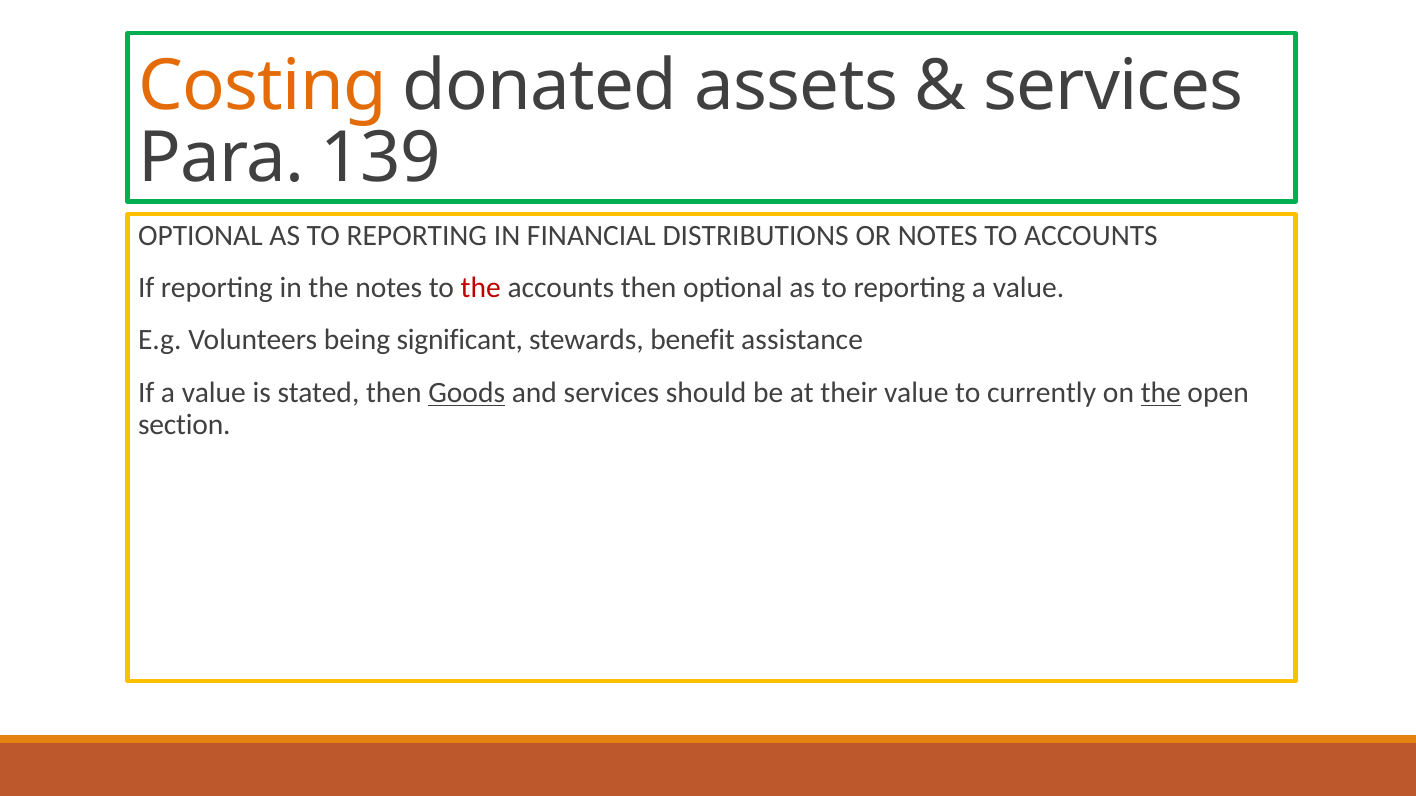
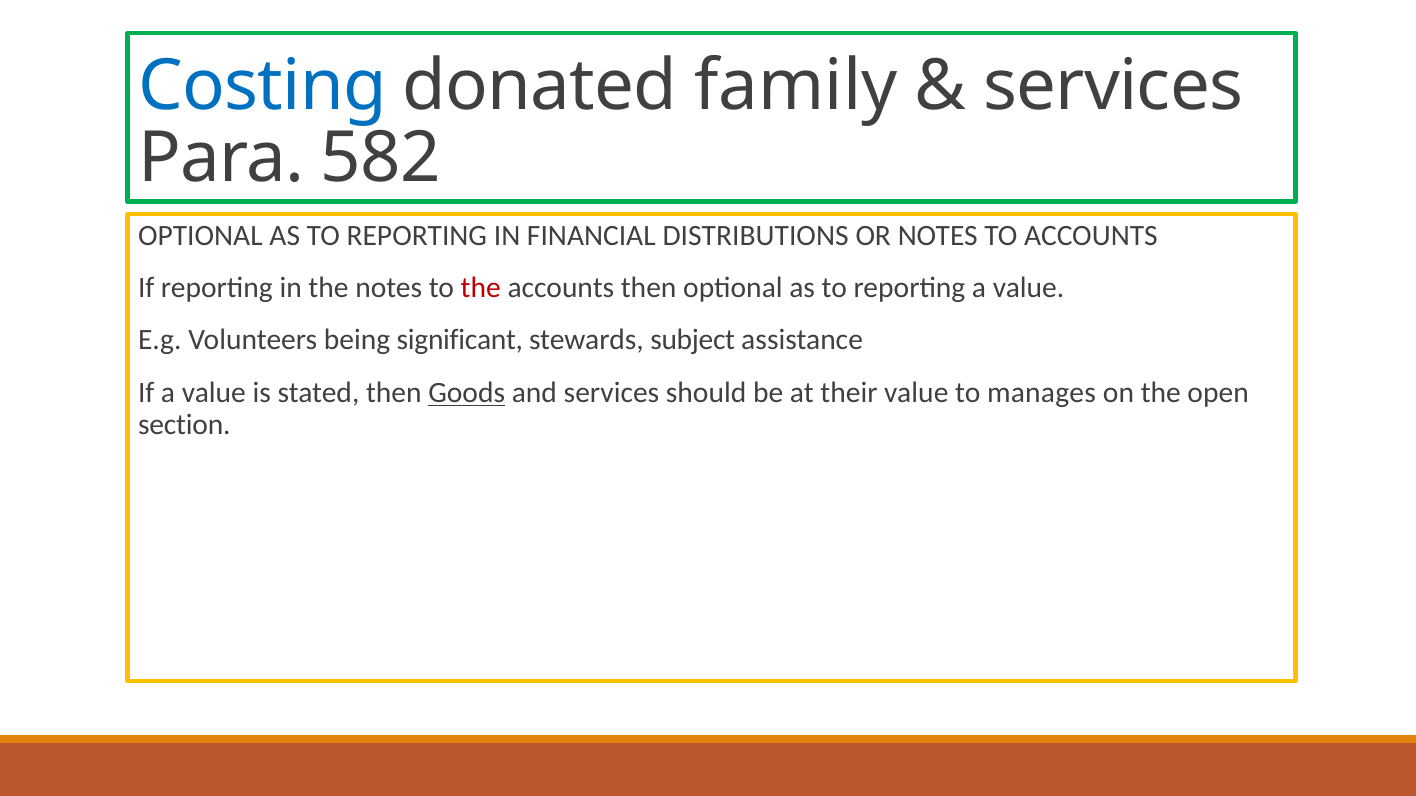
Costing colour: orange -> blue
assets: assets -> family
139: 139 -> 582
benefit: benefit -> subject
currently: currently -> manages
the at (1161, 393) underline: present -> none
